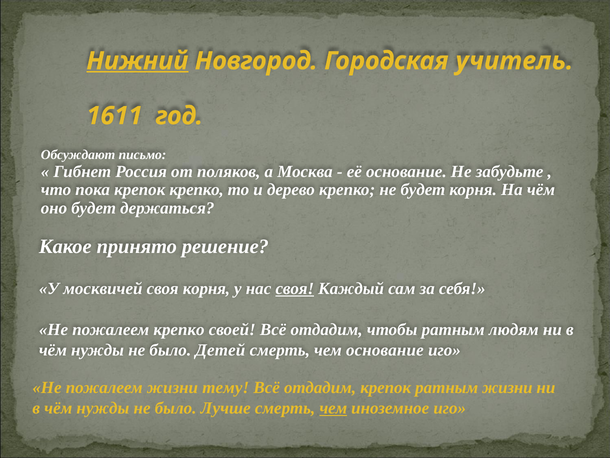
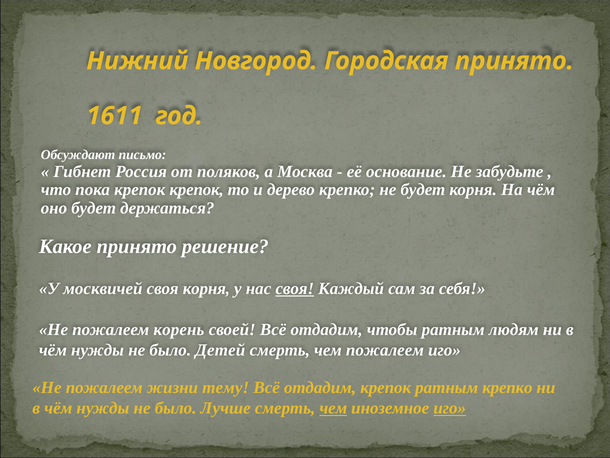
Нижний underline: present -> none
Городская учитель: учитель -> принято
крепок крепко: крепко -> крепок
пожалеем крепко: крепко -> корень
чем основание: основание -> пожалеем
ратным жизни: жизни -> крепко
иго at (450, 408) underline: none -> present
